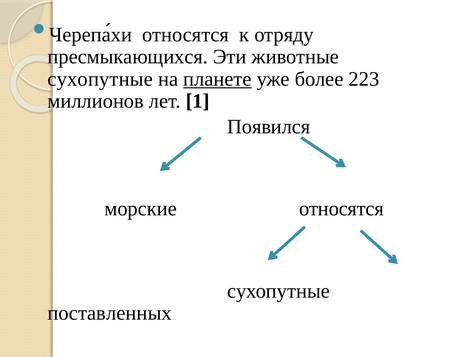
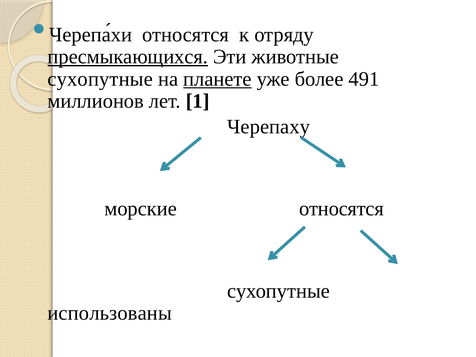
пресмыкающихся underline: none -> present
223: 223 -> 491
Появился: Появился -> Черепаху
поставленных: поставленных -> использованы
